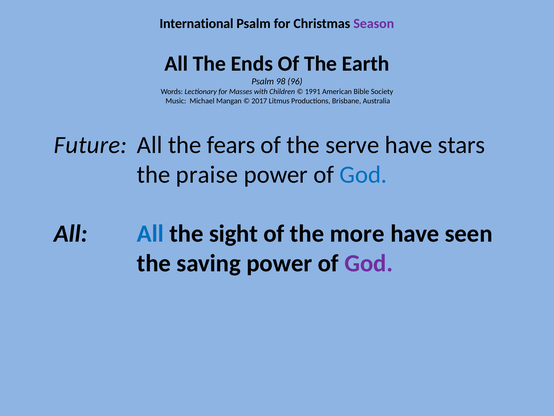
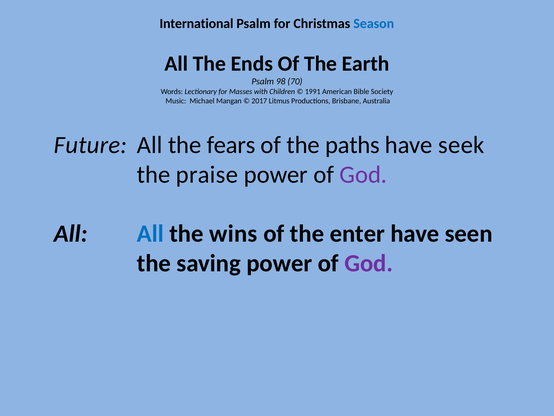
Season colour: purple -> blue
96: 96 -> 70
serve: serve -> paths
stars: stars -> seek
God at (363, 174) colour: blue -> purple
sight: sight -> wins
more: more -> enter
